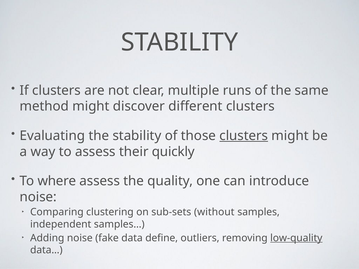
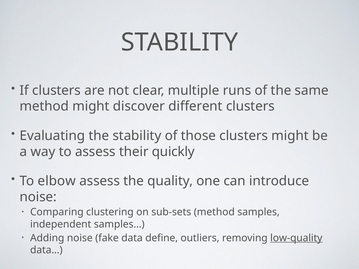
clusters at (244, 136) underline: present -> none
where: where -> elbow
sub-sets without: without -> method
